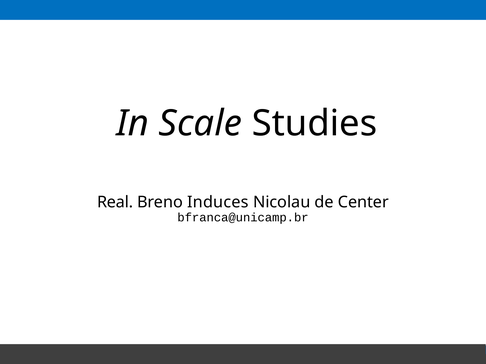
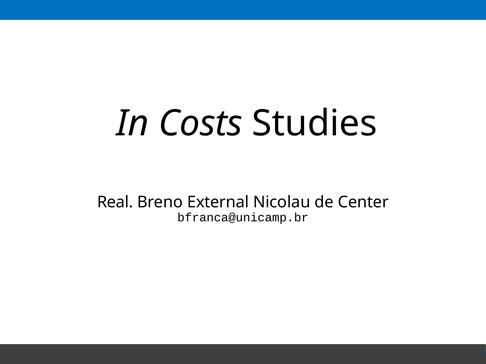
Scale: Scale -> Costs
Induces: Induces -> External
